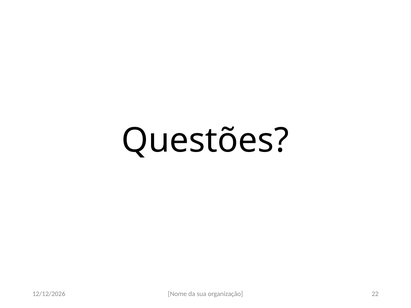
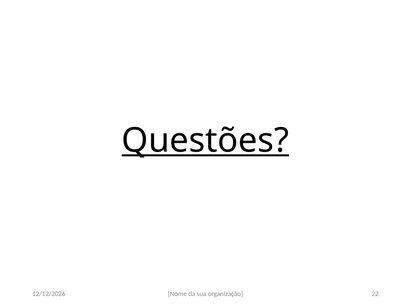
Questões underline: none -> present
